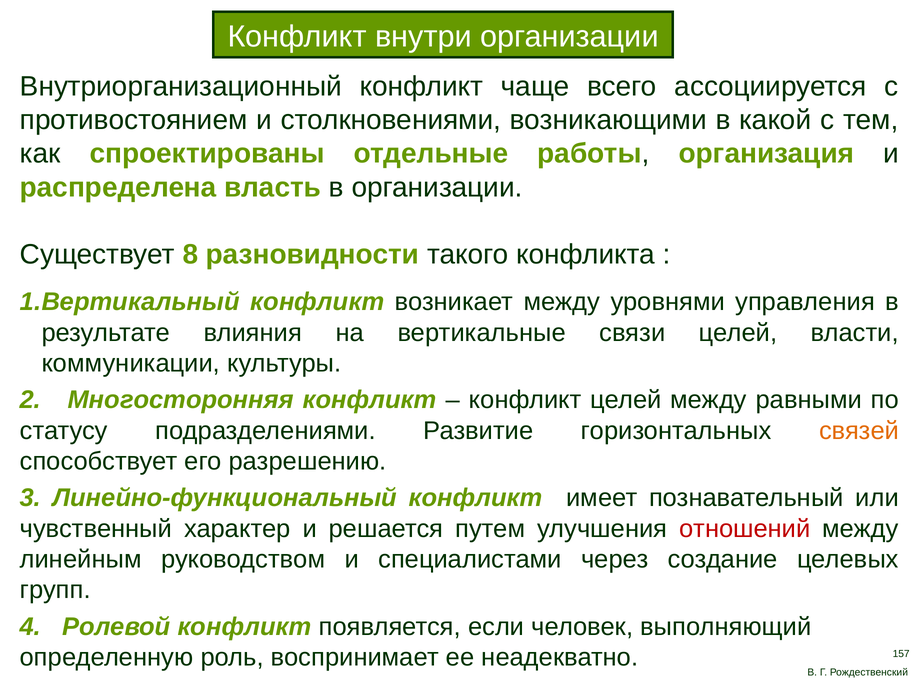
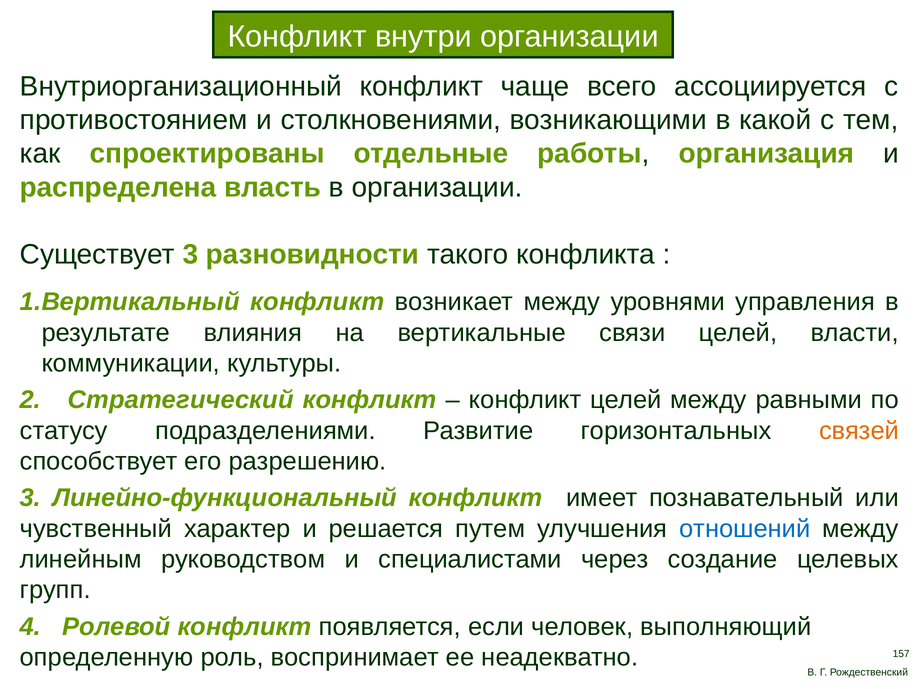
Существует 8: 8 -> 3
Многосторонняя: Многосторонняя -> Стратегический
отношений colour: red -> blue
